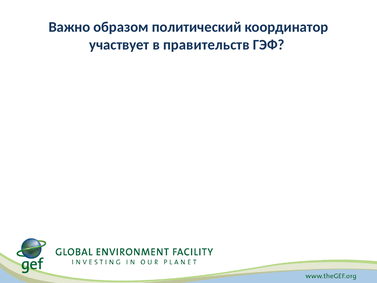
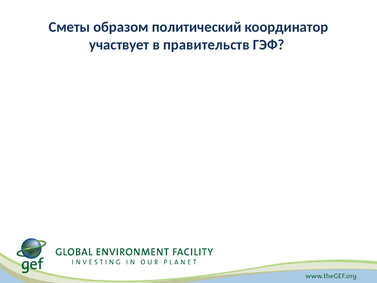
Важно: Важно -> Сметы
